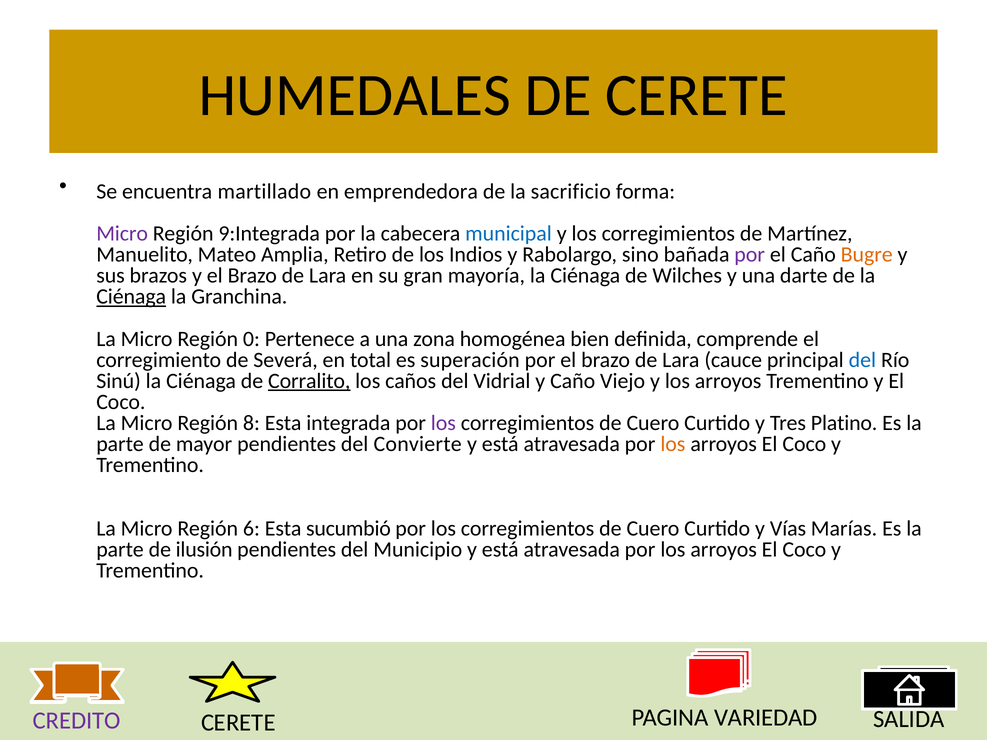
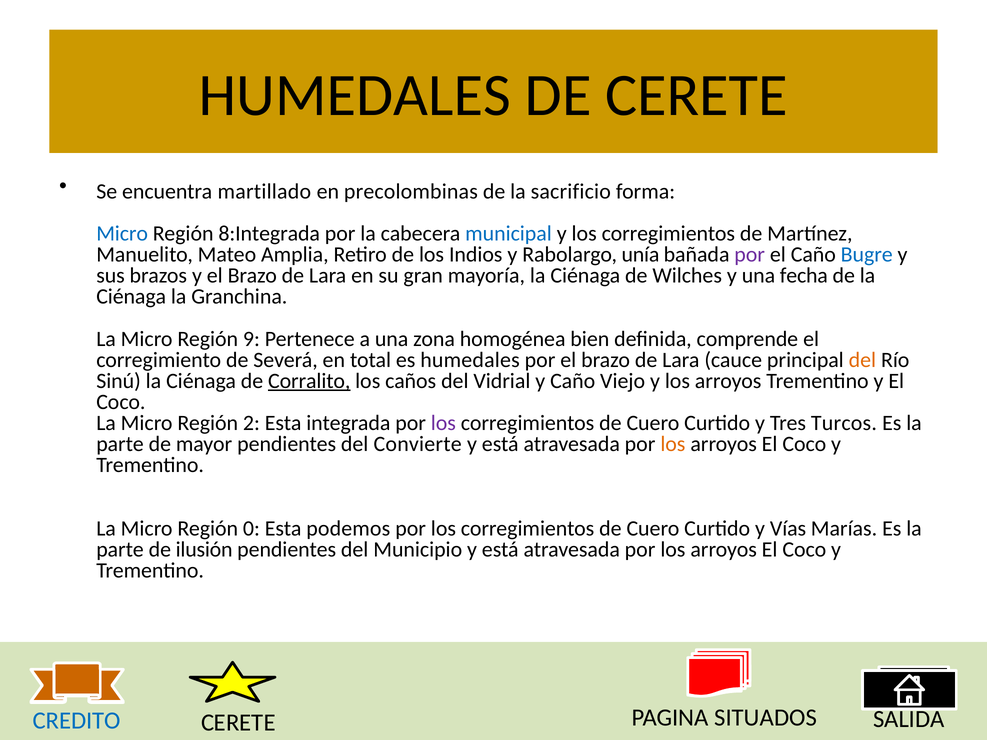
emprendedora: emprendedora -> precolombinas
Micro at (122, 234) colour: purple -> blue
9:Integrada: 9:Integrada -> 8:Integrada
sino: sino -> unía
Bugre colour: orange -> blue
darte: darte -> fecha
Ciénaga at (131, 297) underline: present -> none
0: 0 -> 9
es superación: superación -> humedales
del at (862, 360) colour: blue -> orange
8: 8 -> 2
Platino: Platino -> Turcos
6: 6 -> 0
sucumbió: sucumbió -> podemos
VARIEDAD: VARIEDAD -> SITUADOS
CREDITO colour: purple -> blue
